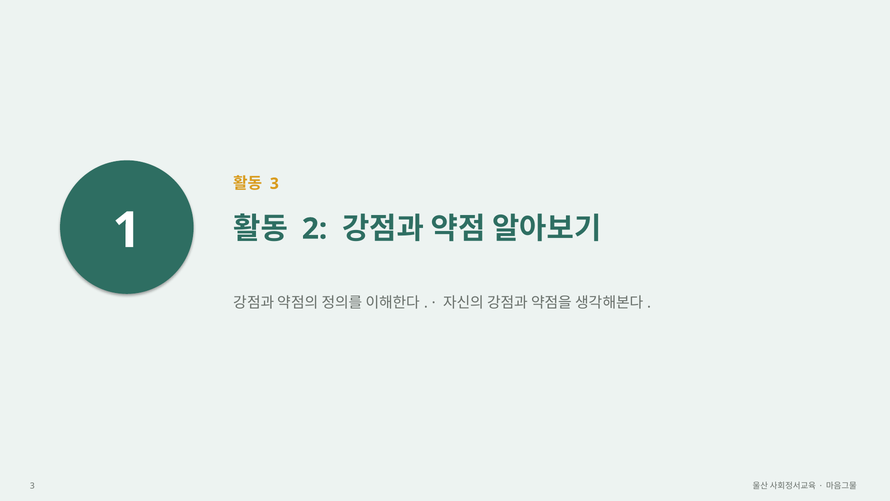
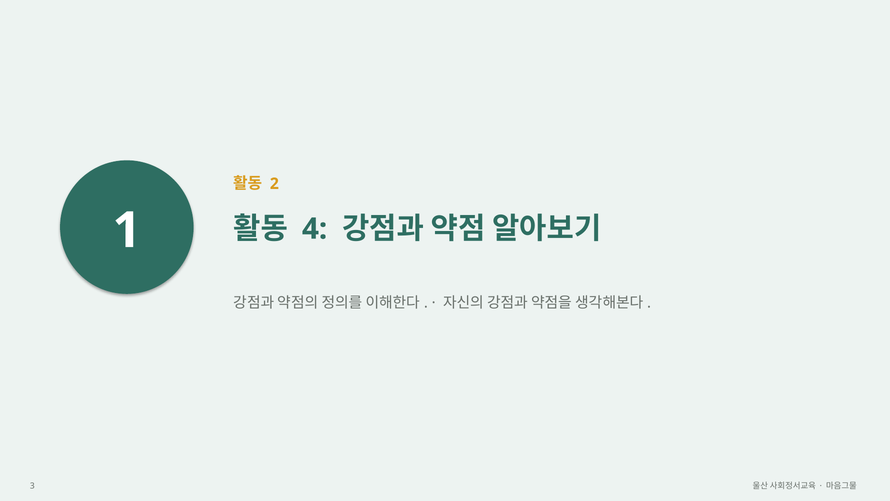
3 at (274, 184): 3 -> 2
2: 2 -> 4
